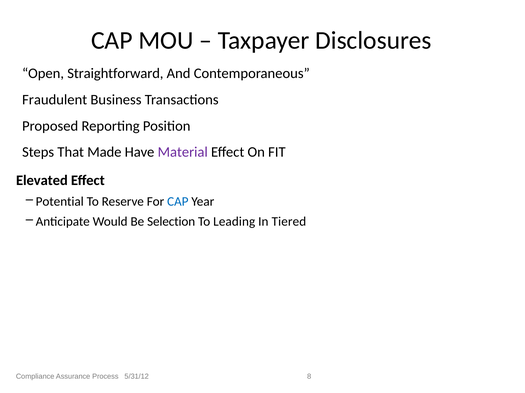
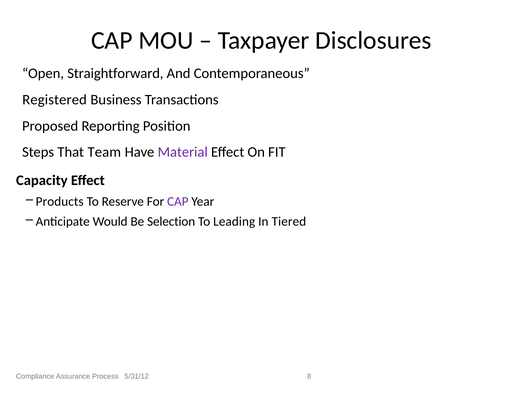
Fraudulent: Fraudulent -> Registered
Made: Made -> Team
Elevated: Elevated -> Capacity
Potential: Potential -> Products
CAP at (178, 202) colour: blue -> purple
